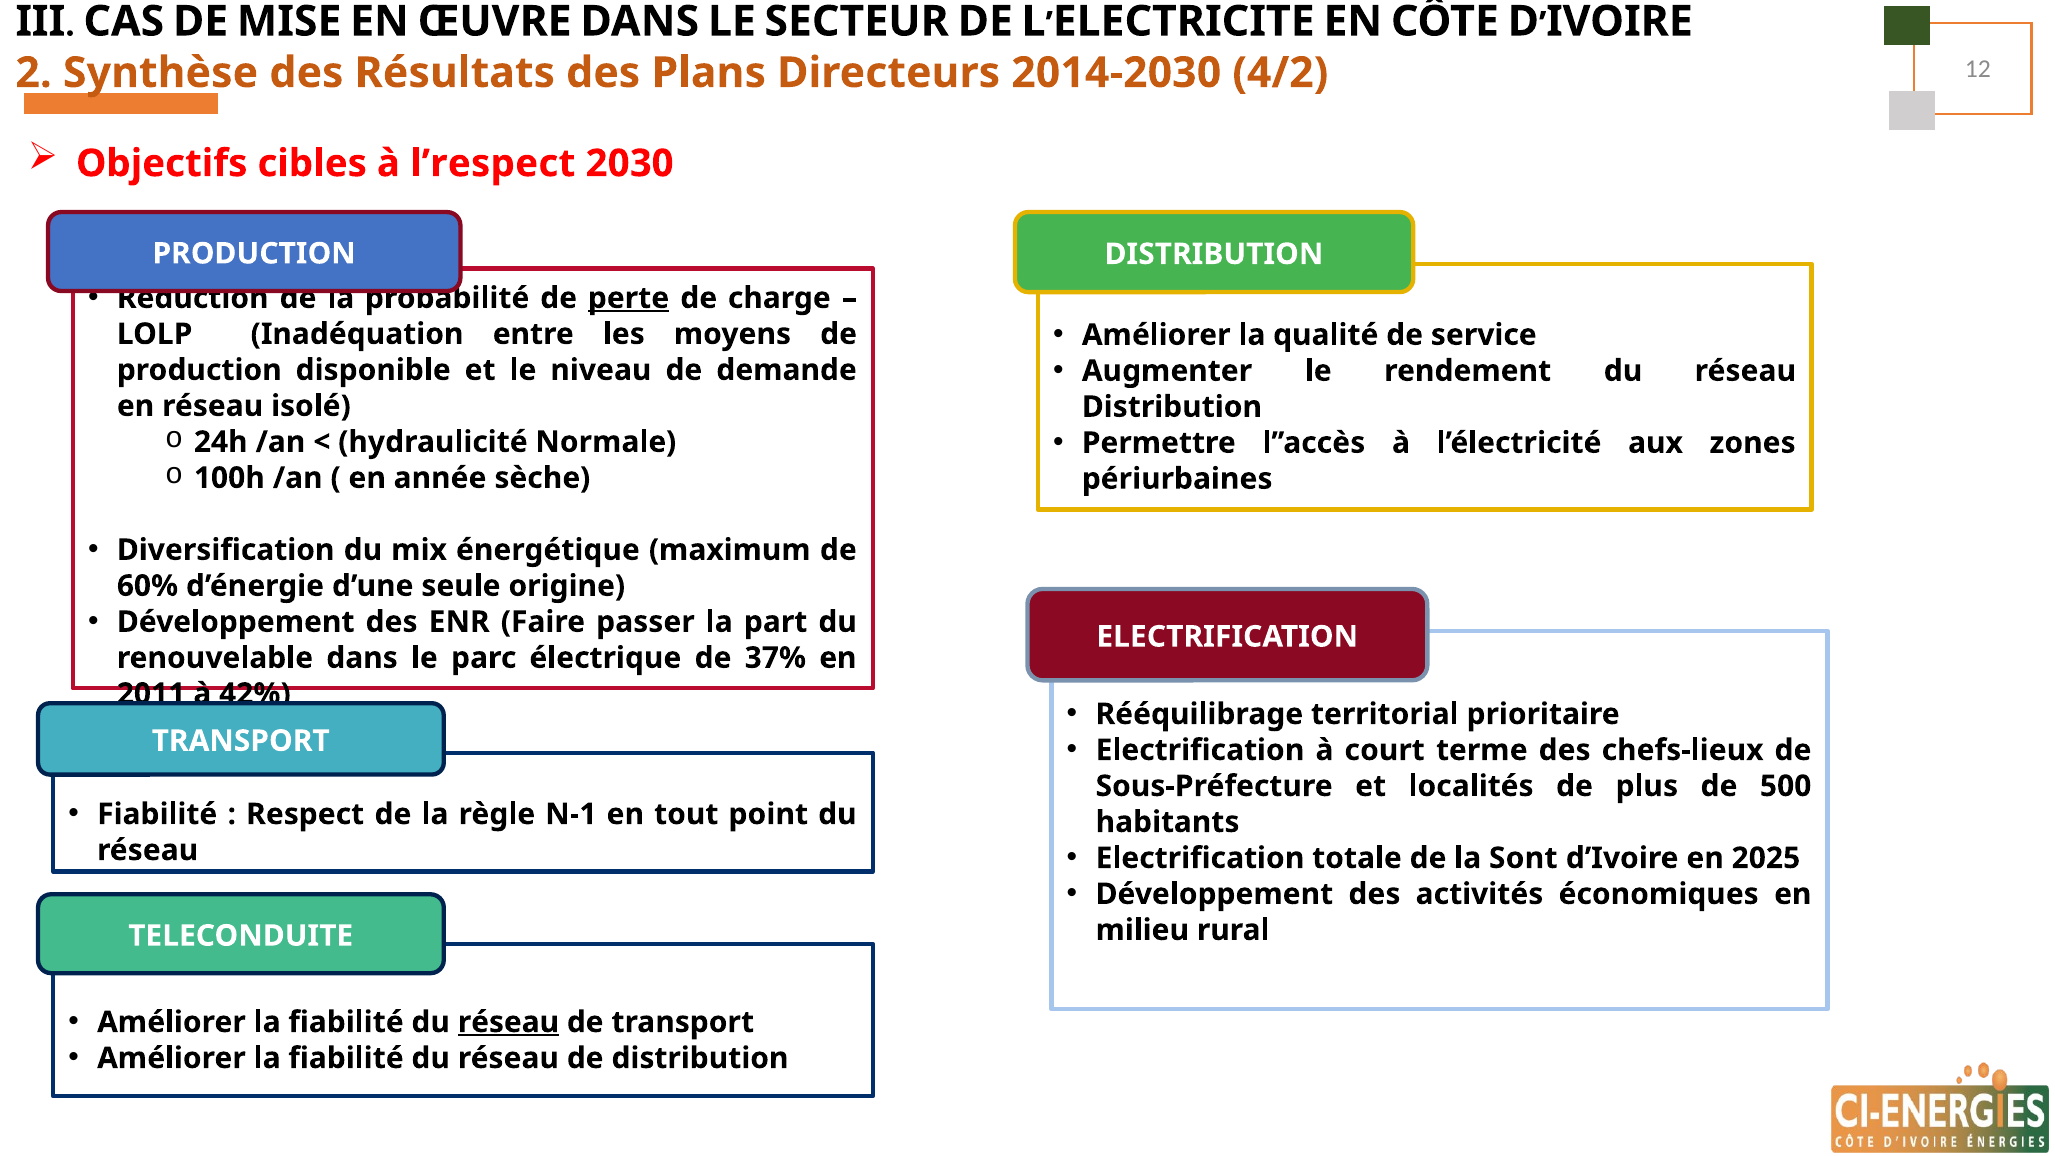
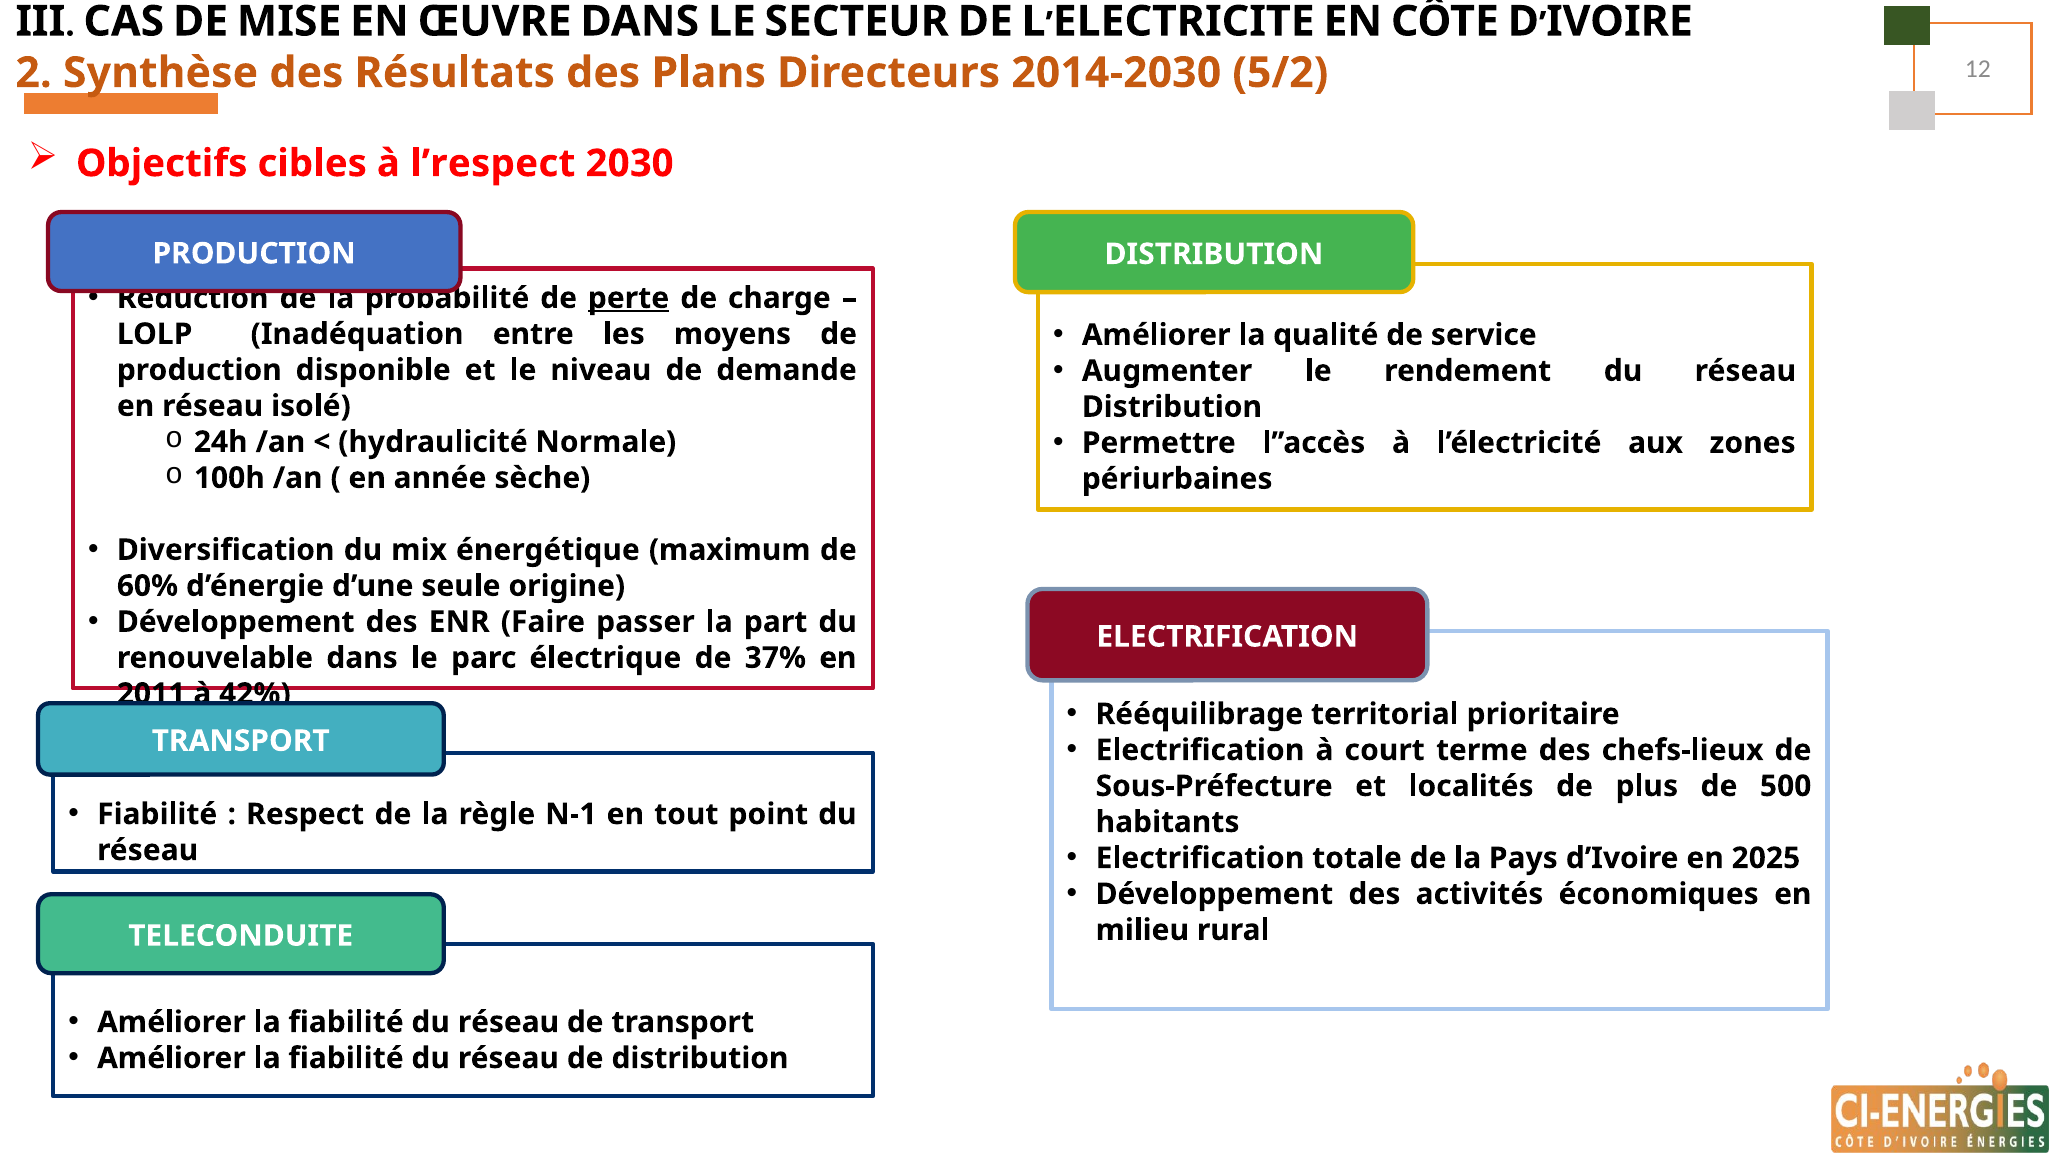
4/2: 4/2 -> 5/2
Sont: Sont -> Pays
réseau at (508, 1022) underline: present -> none
